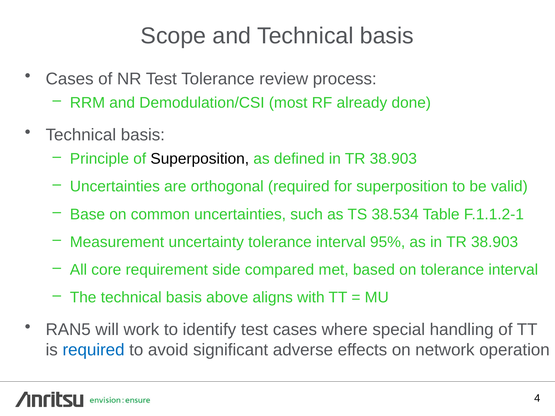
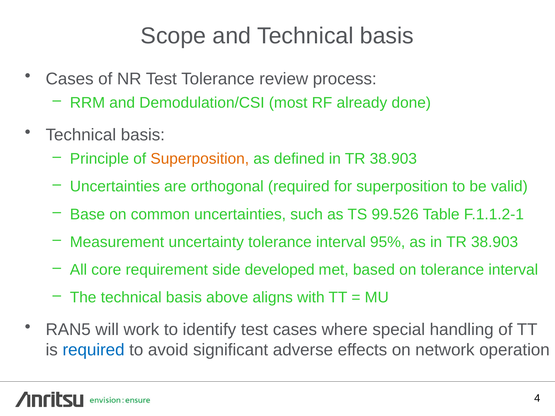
Superposition at (200, 159) colour: black -> orange
38.534: 38.534 -> 99.526
compared: compared -> developed
